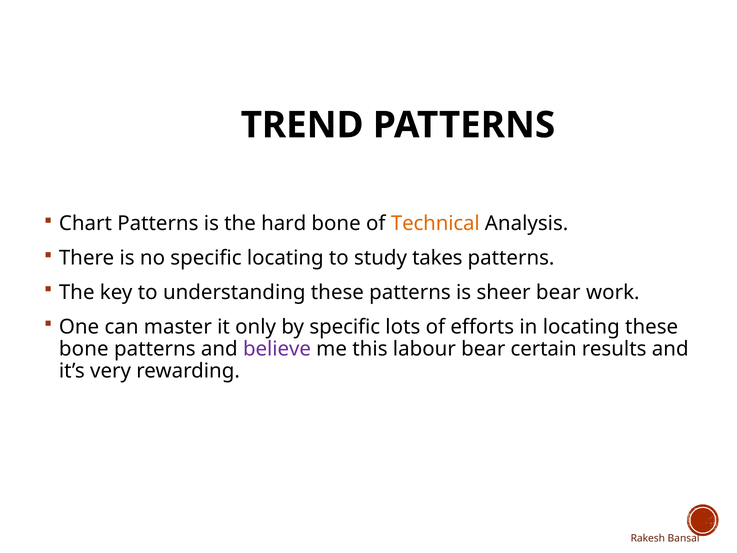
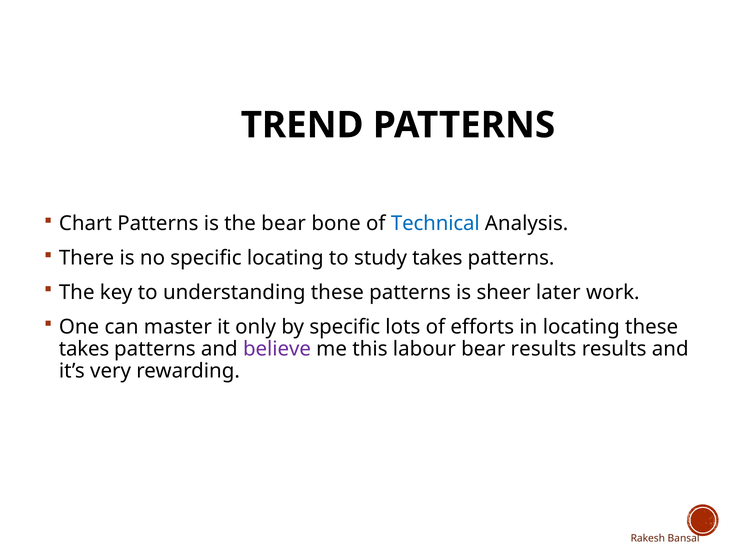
the hard: hard -> bear
Technical colour: orange -> blue
sheer bear: bear -> later
bone at (84, 349): bone -> takes
bear certain: certain -> results
